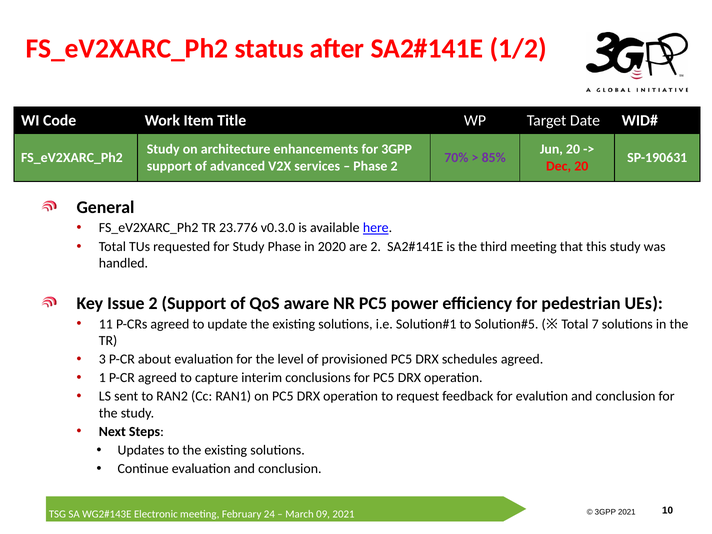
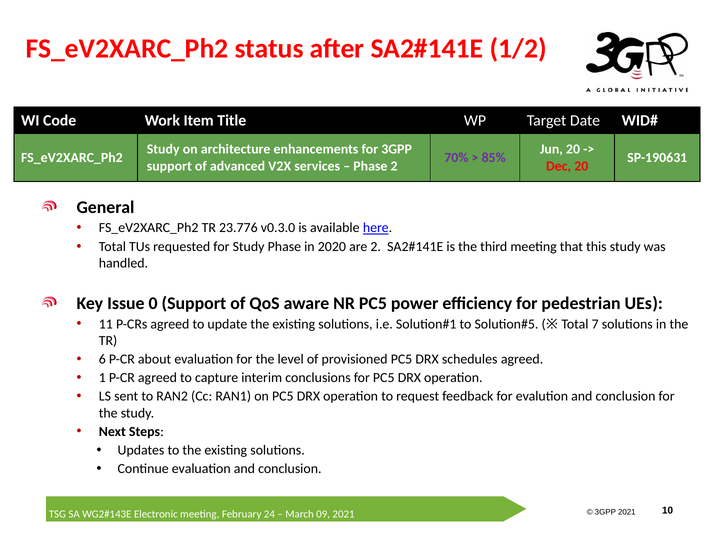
Issue 2: 2 -> 0
3: 3 -> 6
